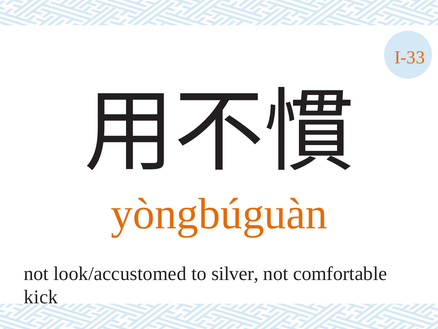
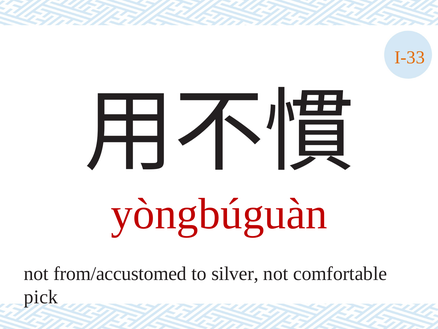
yòngbúguàn colour: orange -> red
look/accustomed: look/accustomed -> from/accustomed
kick: kick -> pick
